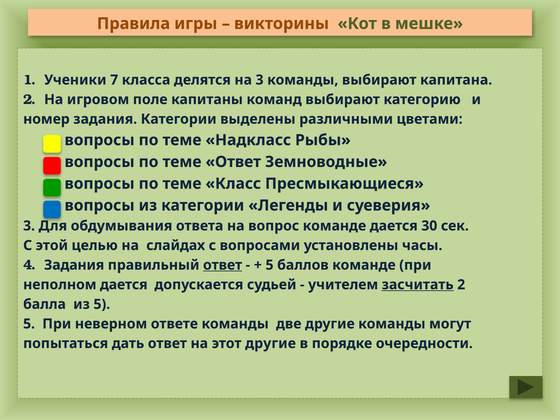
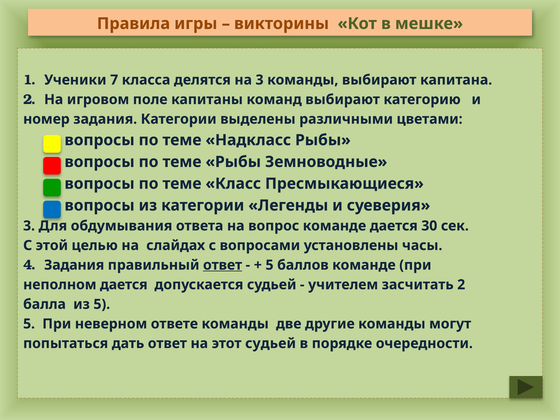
теме Ответ: Ответ -> Рыбы
засчитать underline: present -> none
этот другие: другие -> судьей
